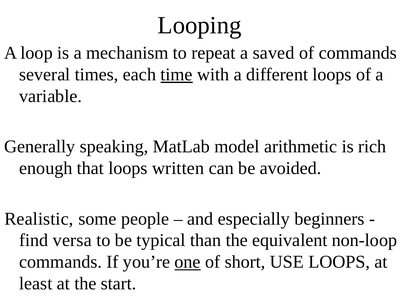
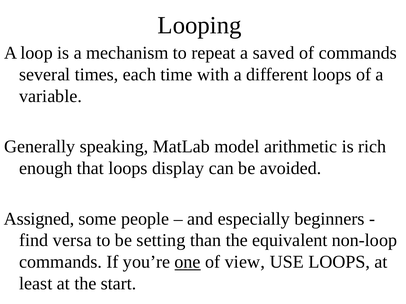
time underline: present -> none
written: written -> display
Realistic: Realistic -> Assigned
typical: typical -> setting
short: short -> view
